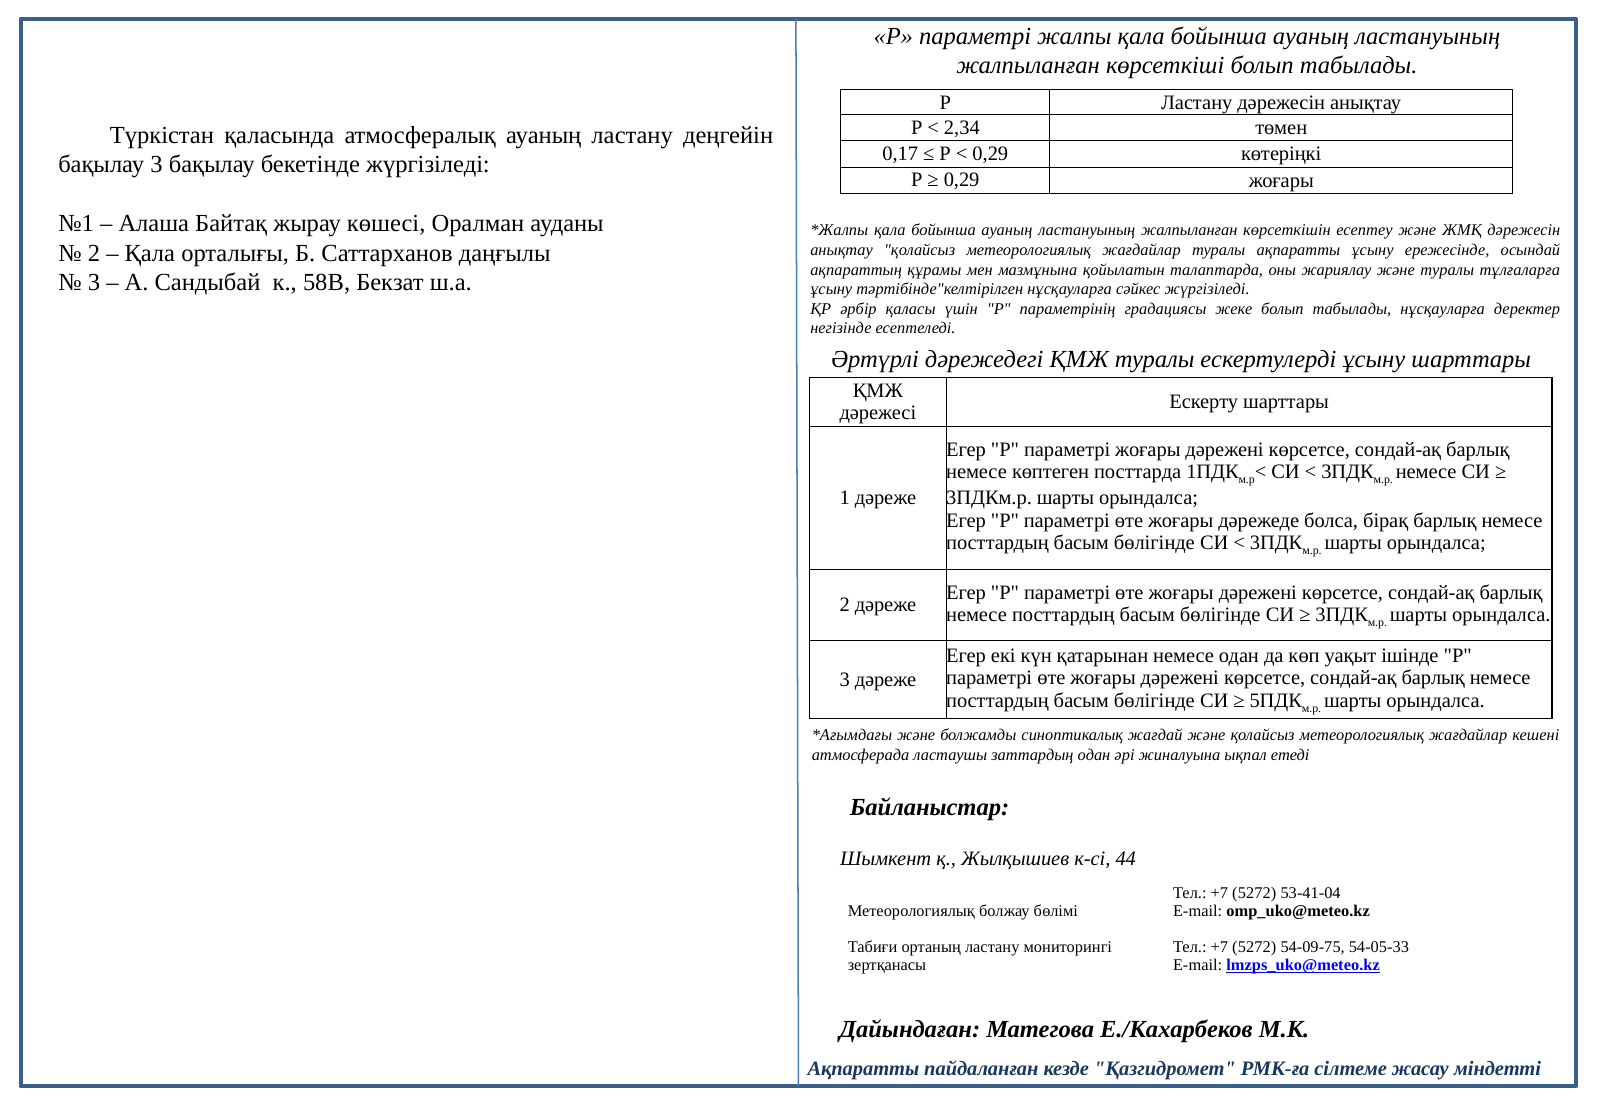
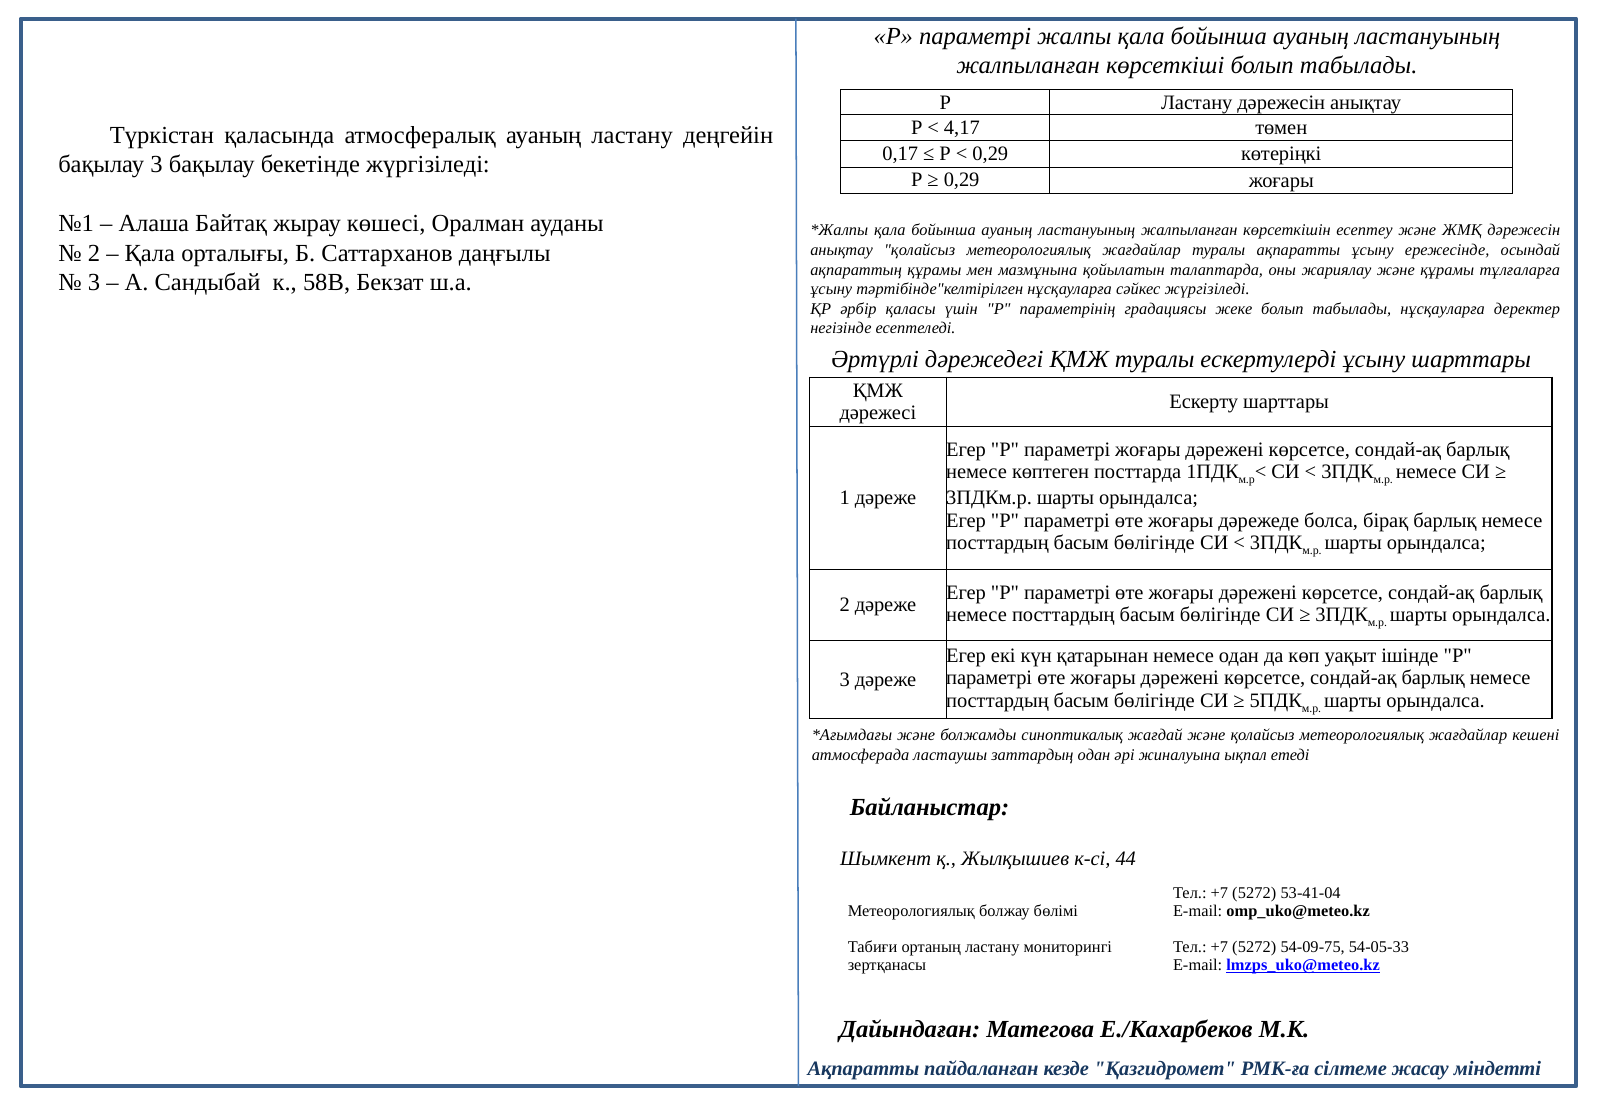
2,34: 2,34 -> 4,17
және туралы: туралы -> құрамы
